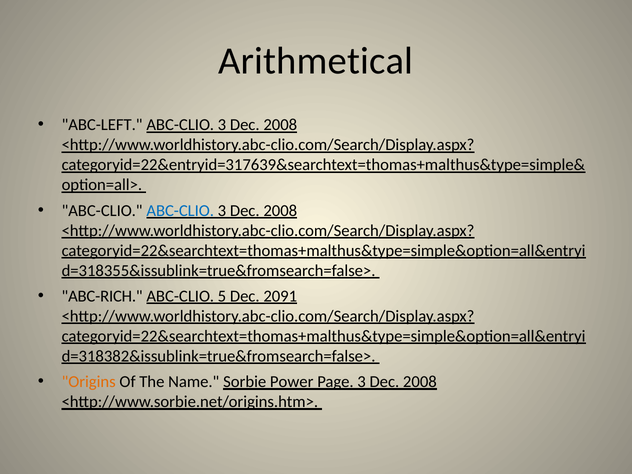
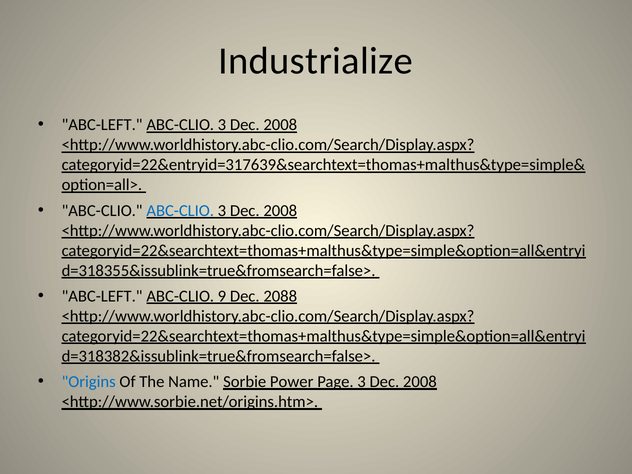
Arithmetical: Arithmetical -> Industrialize
ABC-RICH at (102, 296): ABC-RICH -> ABC-LEFT
5: 5 -> 9
2091: 2091 -> 2088
Origins colour: orange -> blue
